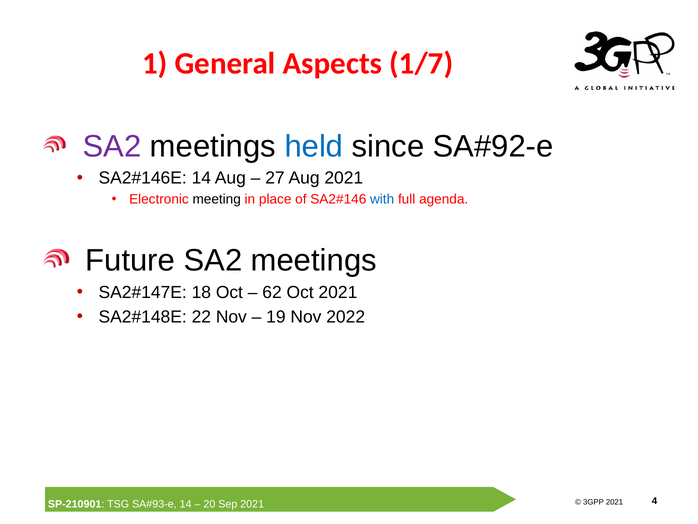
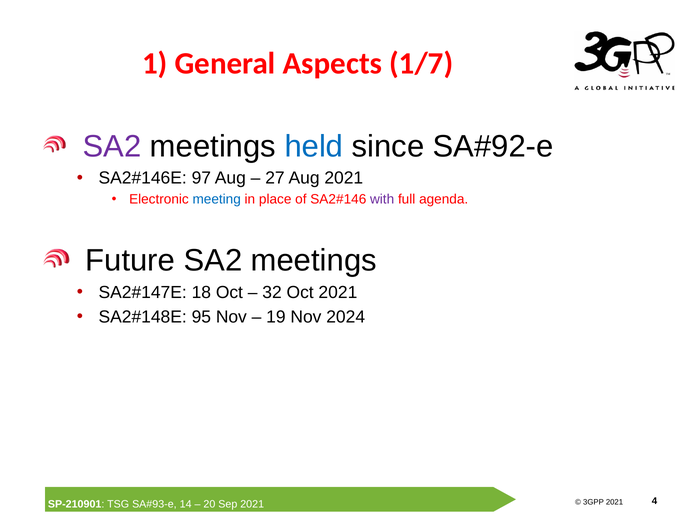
14 at (201, 178): 14 -> 97
meeting colour: black -> blue
with colour: blue -> purple
62: 62 -> 32
22: 22 -> 95
2022: 2022 -> 2024
